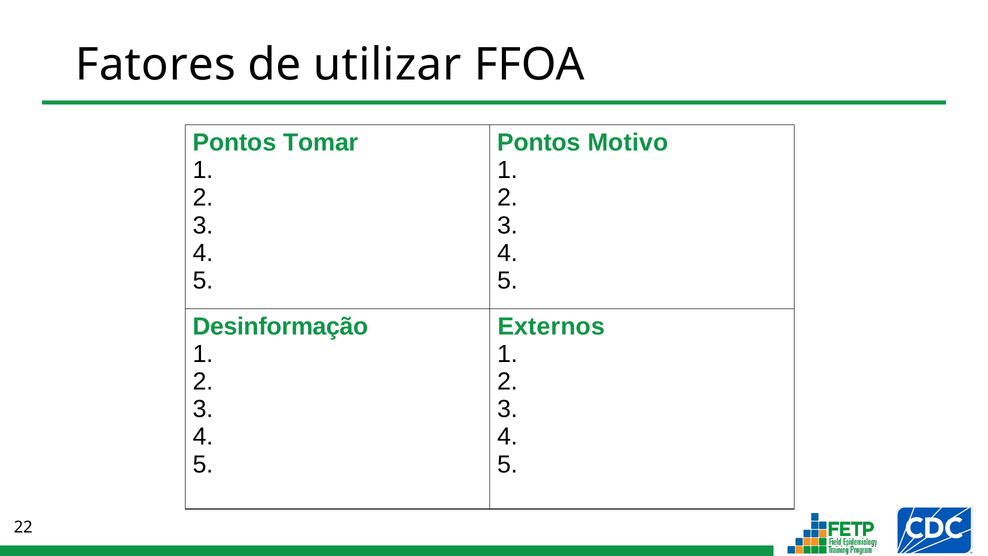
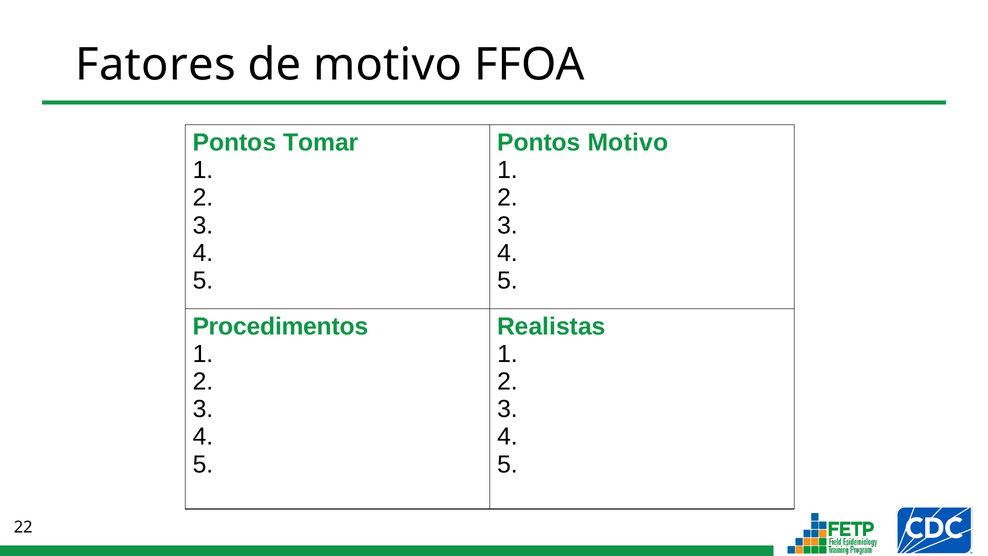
de utilizar: utilizar -> motivo
Desinformação: Desinformação -> Procedimentos
Externos: Externos -> Realistas
